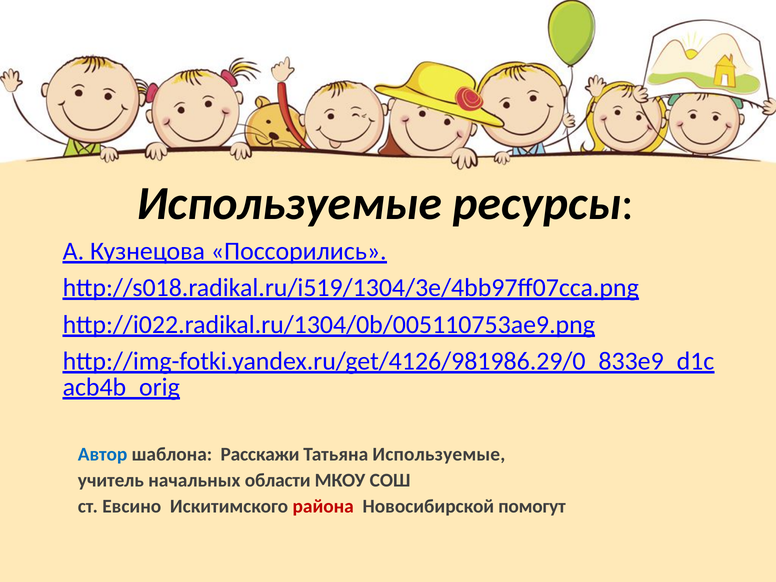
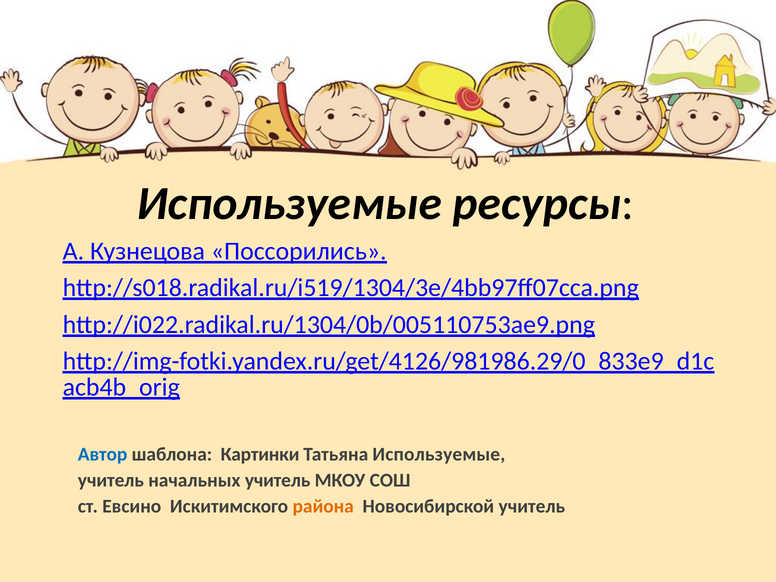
Расскажи: Расскажи -> Картинки
начальных области: области -> учитель
района colour: red -> orange
Новосибирской помогут: помогут -> учитель
